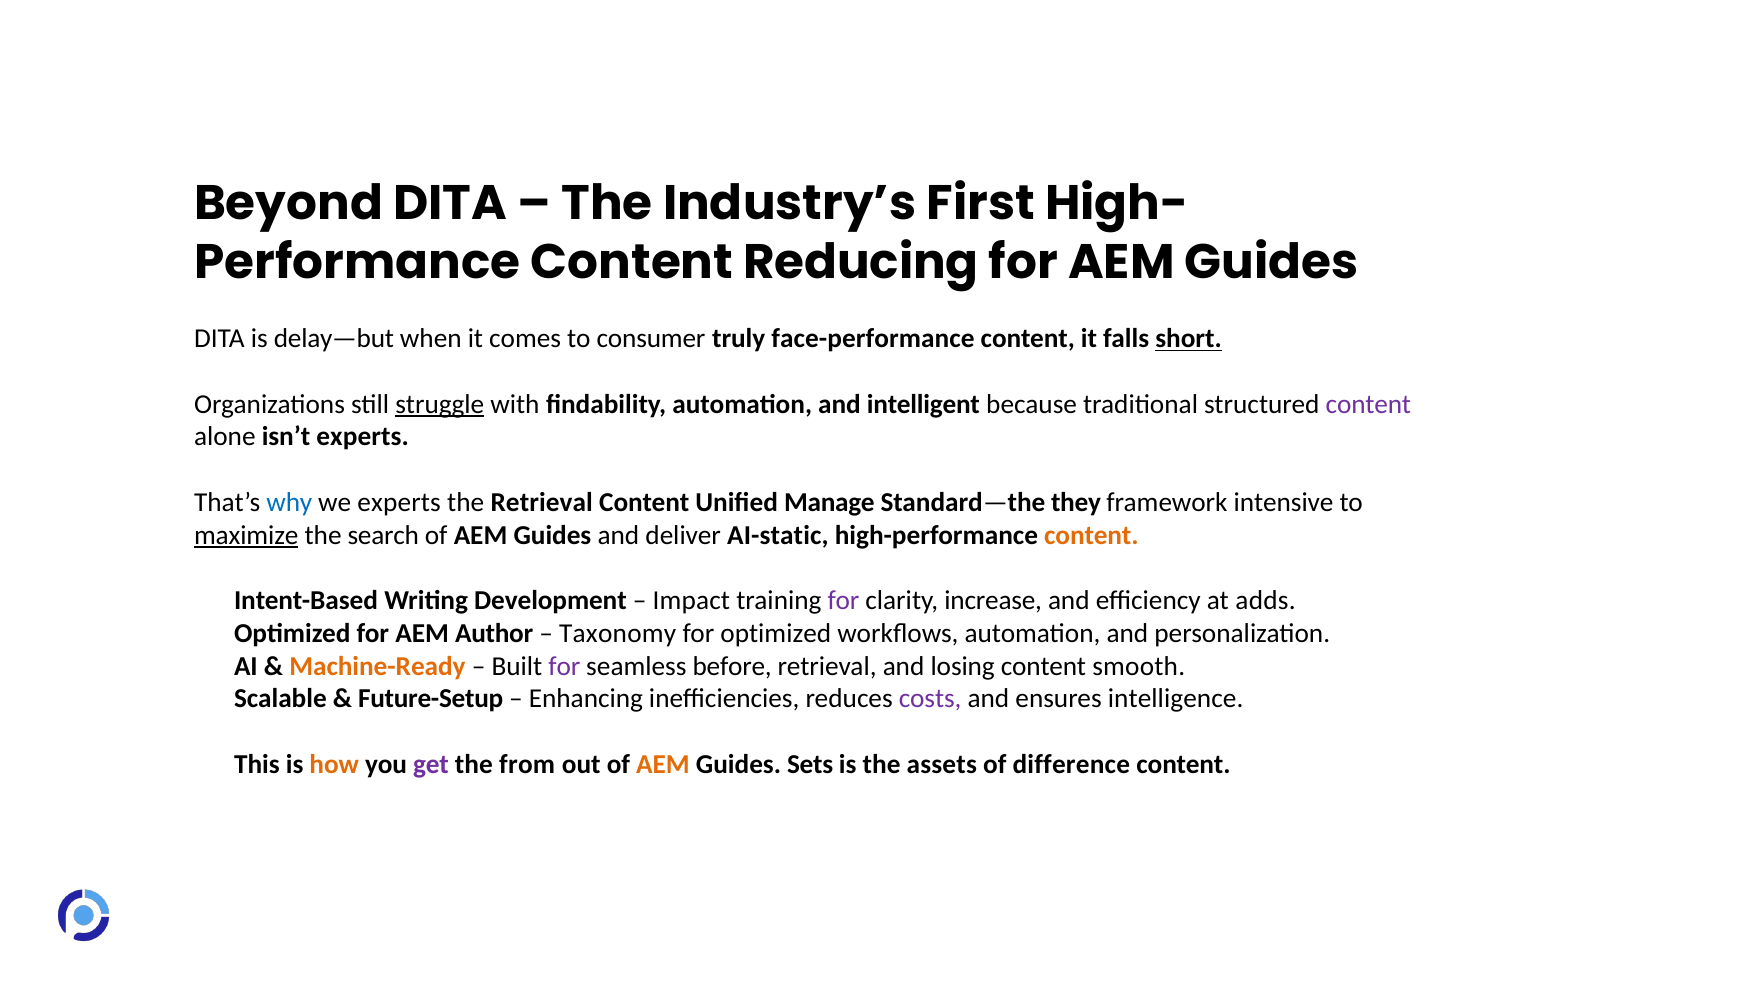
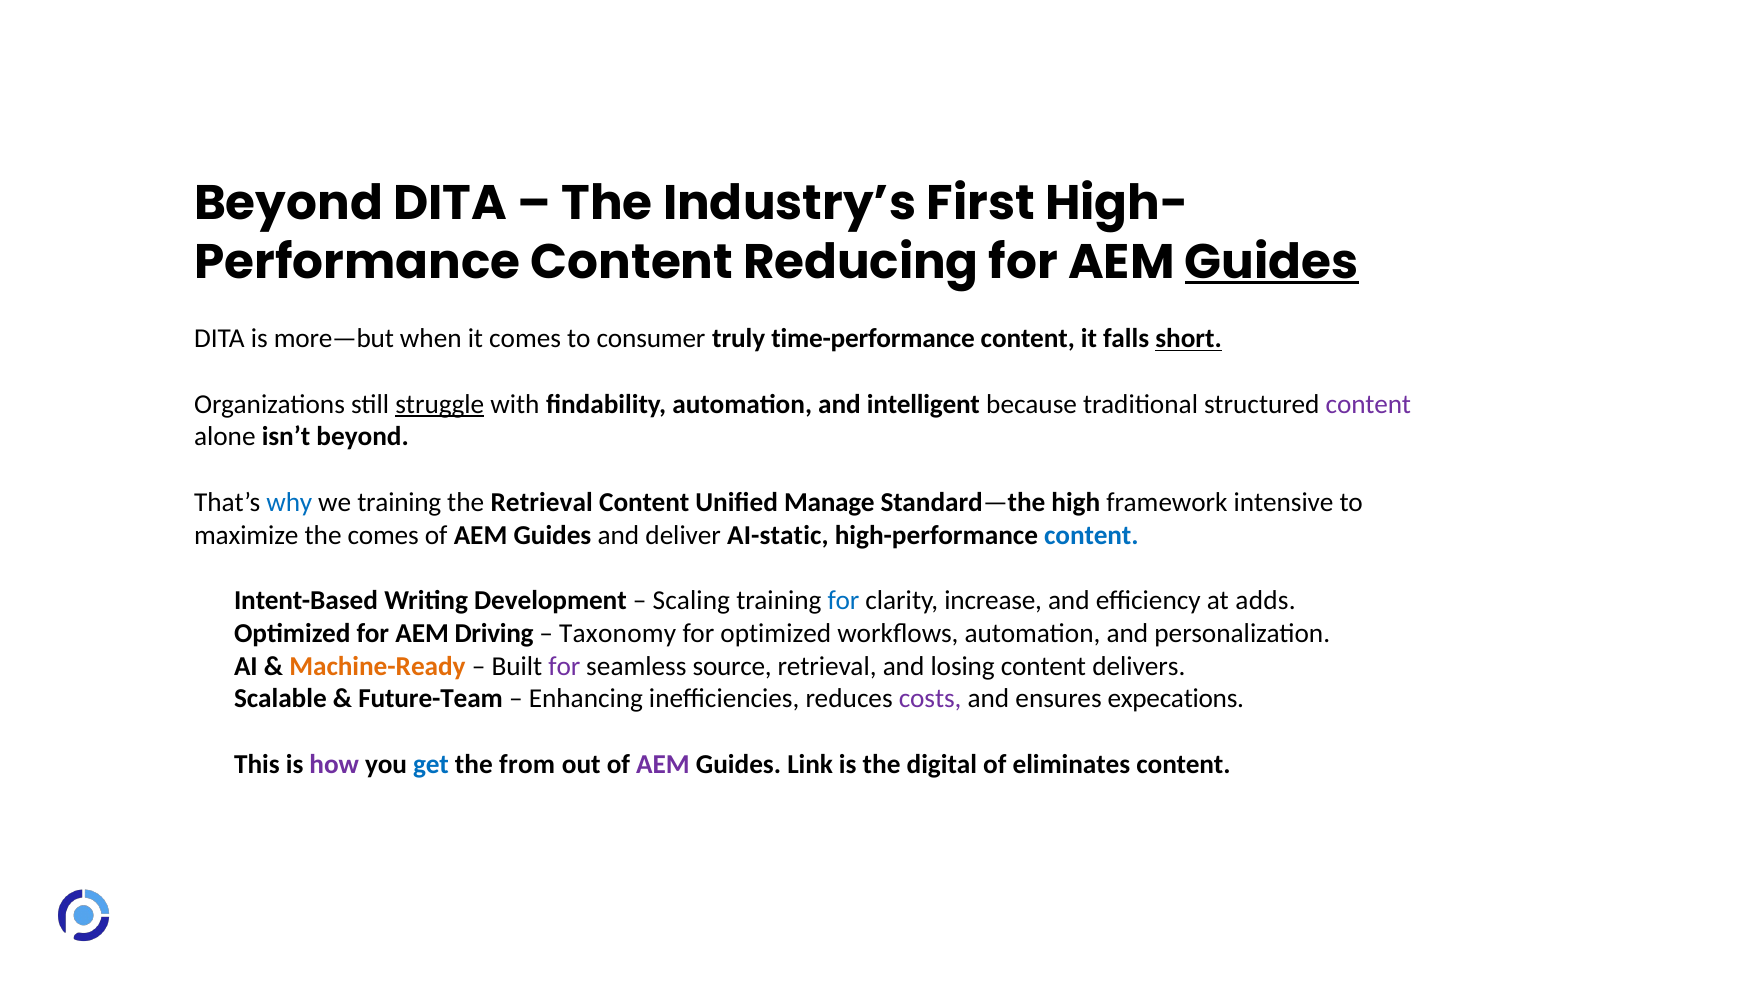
Guides at (1272, 262) underline: none -> present
delay—but: delay—but -> more—but
face-performance: face-performance -> time-performance
isn’t experts: experts -> beyond
we experts: experts -> training
they: they -> high
maximize underline: present -> none
the search: search -> comes
content at (1091, 535) colour: orange -> blue
Impact: Impact -> Scaling
for at (844, 601) colour: purple -> blue
Author: Author -> Driving
before: before -> source
smooth: smooth -> delivers
Future-Setup: Future-Setup -> Future-Team
intelligence: intelligence -> expecations
how colour: orange -> purple
get colour: purple -> blue
AEM at (663, 764) colour: orange -> purple
Sets: Sets -> Link
assets: assets -> digital
difference: difference -> eliminates
